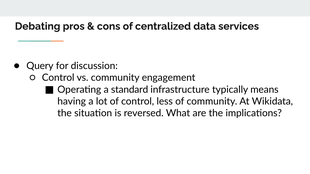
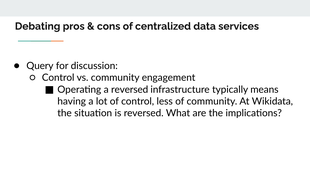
a standard: standard -> reversed
